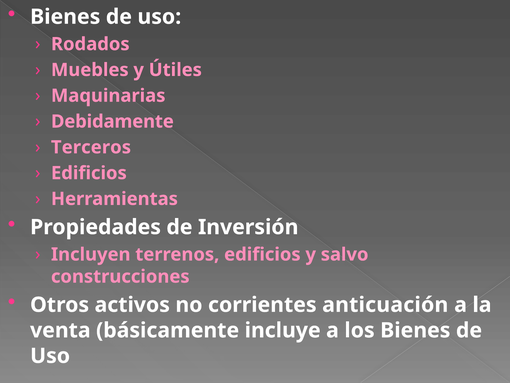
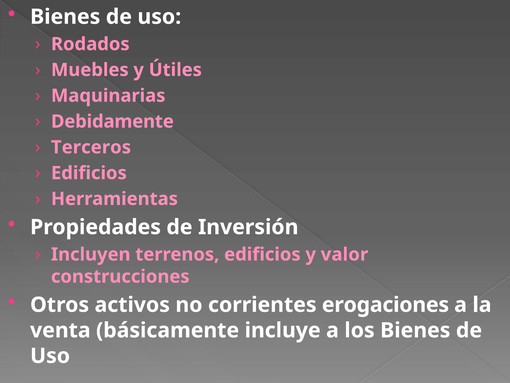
salvo: salvo -> valor
anticuación: anticuación -> erogaciones
